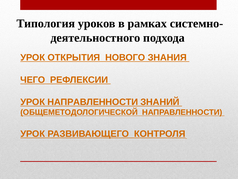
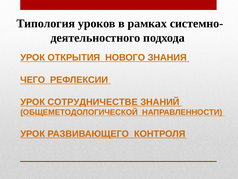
УРОК НАПРАВЛЕННОСТИ: НАПРАВЛЕННОСТИ -> СОТРУДНИЧЕСТВЕ
